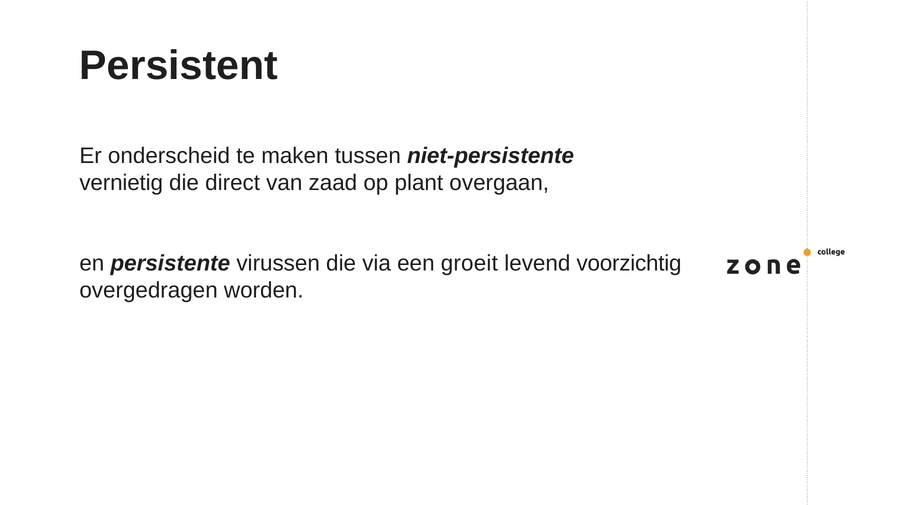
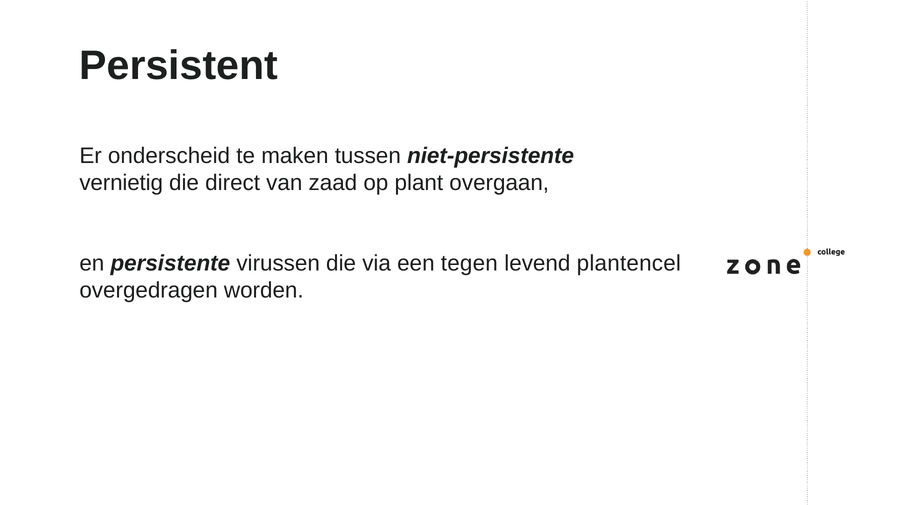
groeit: groeit -> tegen
voorzichtig: voorzichtig -> plantencel
